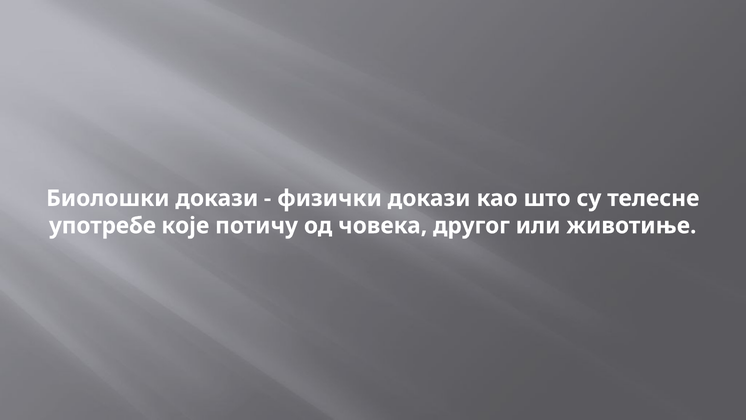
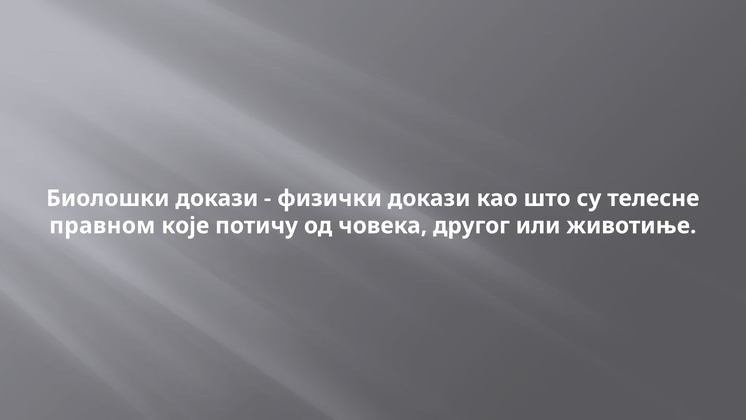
употребе: употребе -> правном
